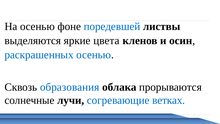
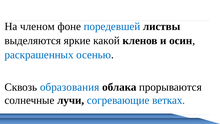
На осенью: осенью -> членом
цвета: цвета -> какой
